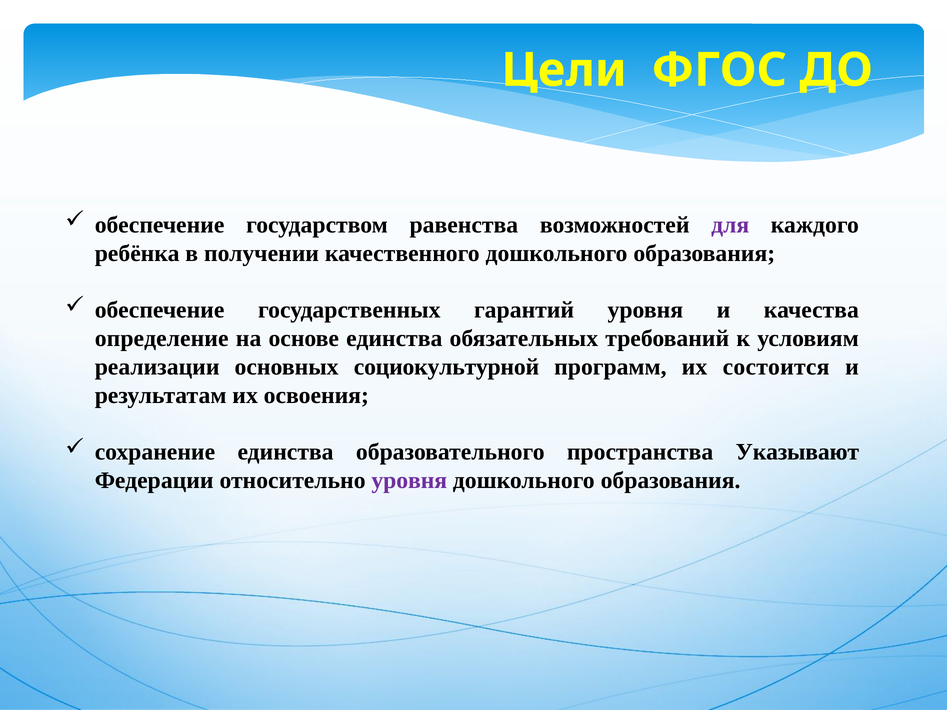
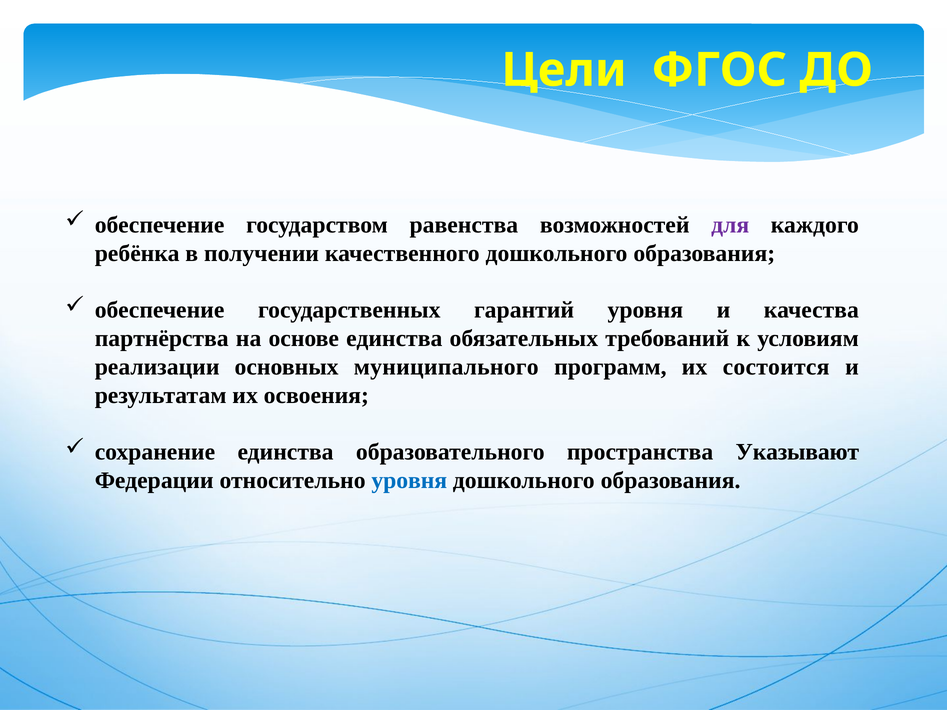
определение: определение -> партнёрства
социокультурной: социокультурной -> муниципального
уровня at (409, 481) colour: purple -> blue
